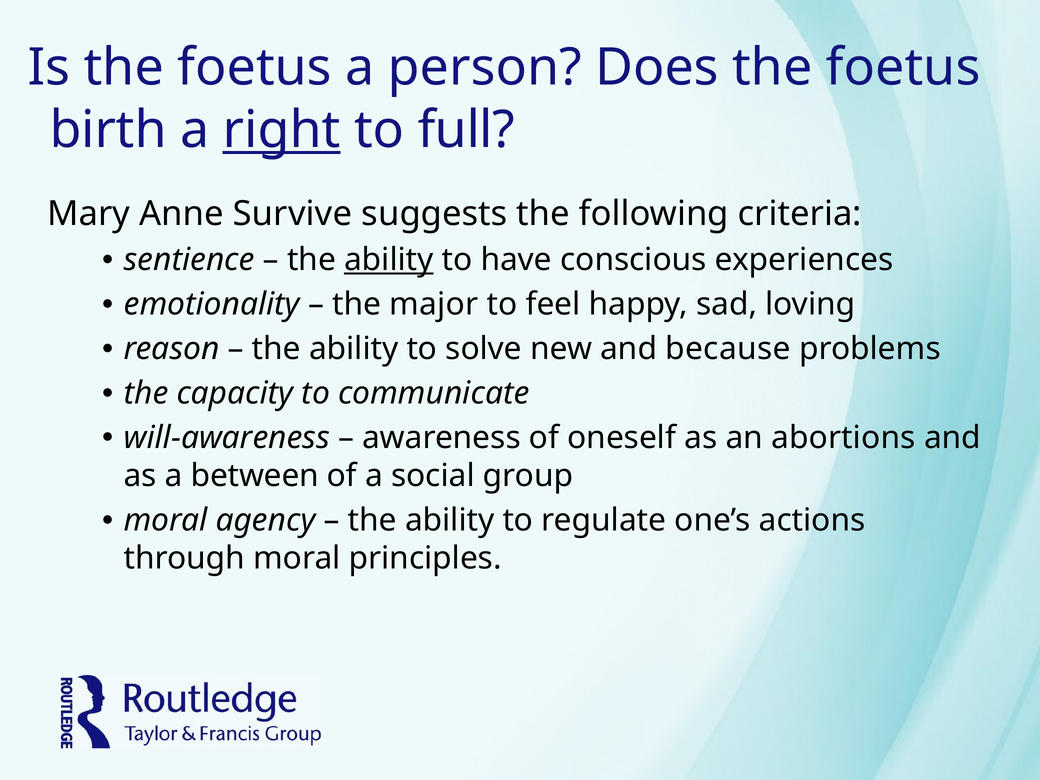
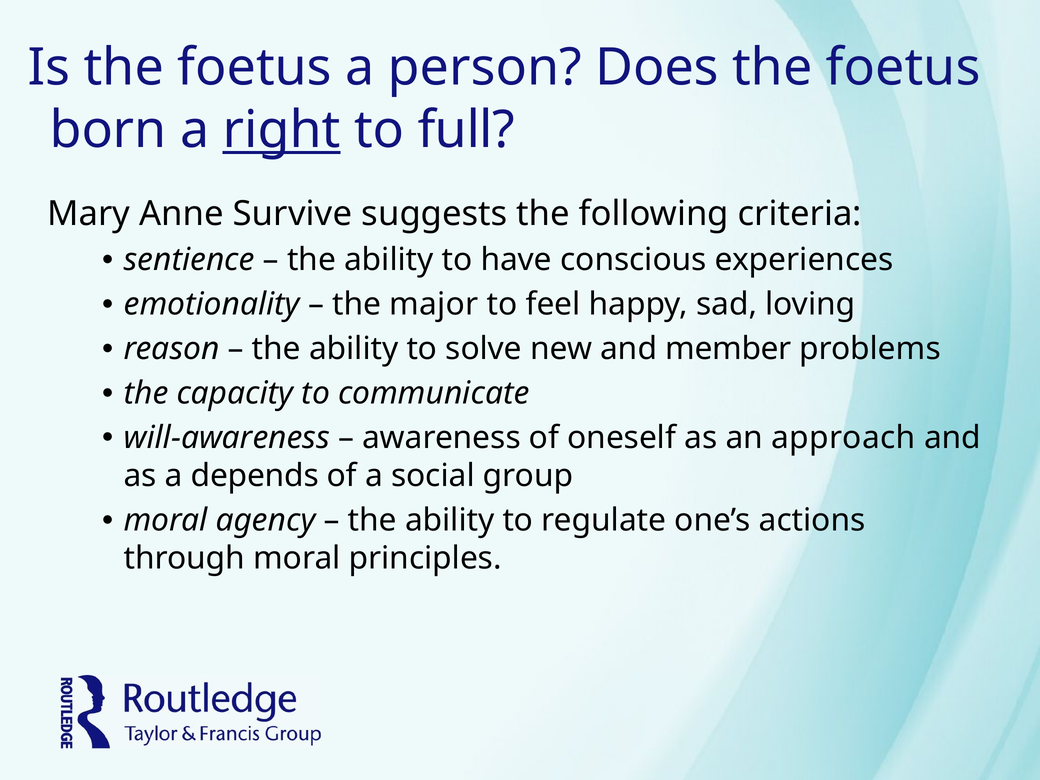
birth: birth -> born
ability at (389, 260) underline: present -> none
because: because -> member
abortions: abortions -> approach
between: between -> depends
